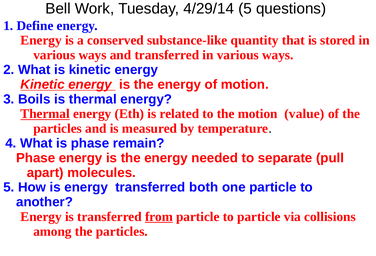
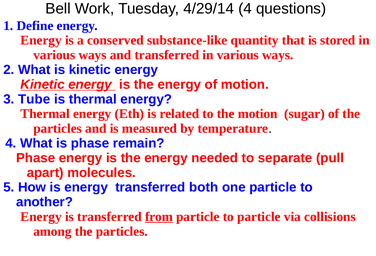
4/29/14 5: 5 -> 4
Boils: Boils -> Tube
Thermal at (45, 114) underline: present -> none
value: value -> sugar
